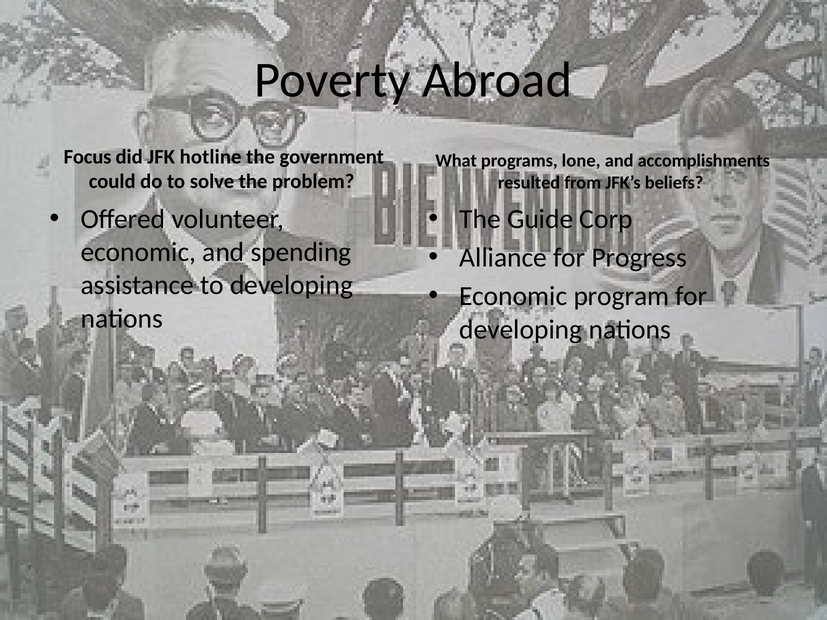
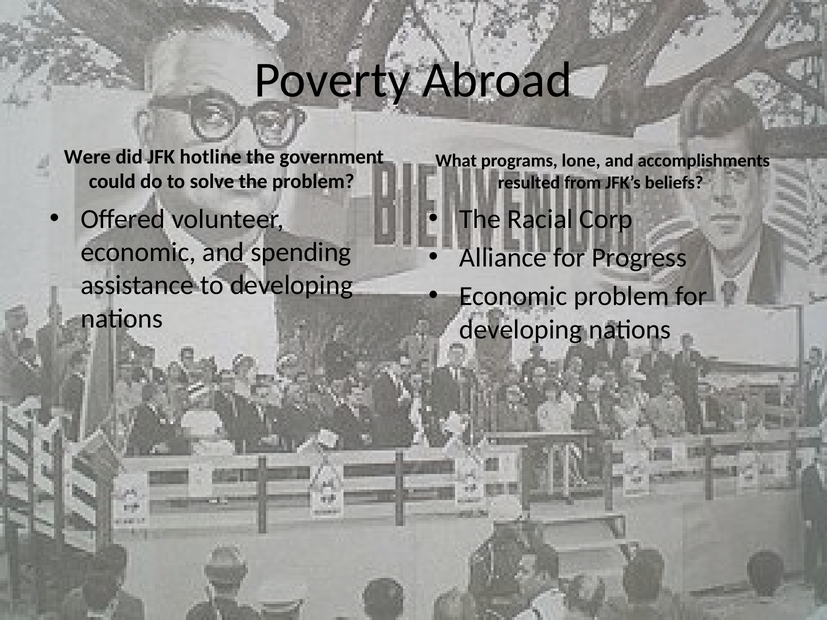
Focus: Focus -> Were
Guide: Guide -> Racial
Economic program: program -> problem
